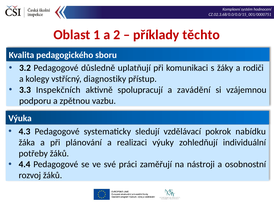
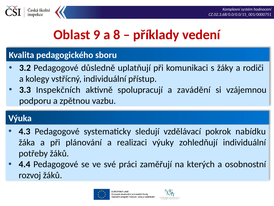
1: 1 -> 9
2: 2 -> 8
těchto: těchto -> vedení
vstřícný diagnostiky: diagnostiky -> individuální
nástroji: nástroji -> kterých
